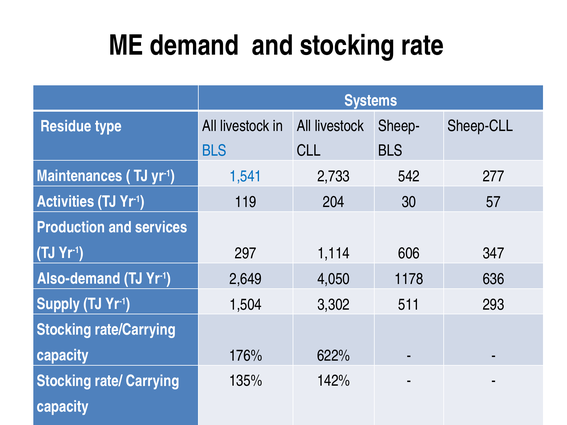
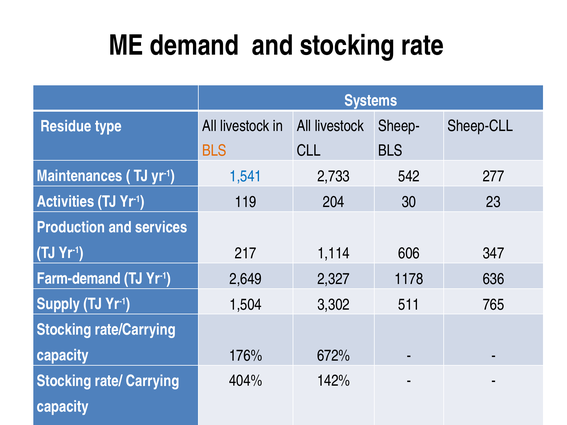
BLS at (214, 151) colour: blue -> orange
57: 57 -> 23
297: 297 -> 217
Also-demand: Also-demand -> Farm-demand
4,050: 4,050 -> 2,327
293: 293 -> 765
622%: 622% -> 672%
135%: 135% -> 404%
